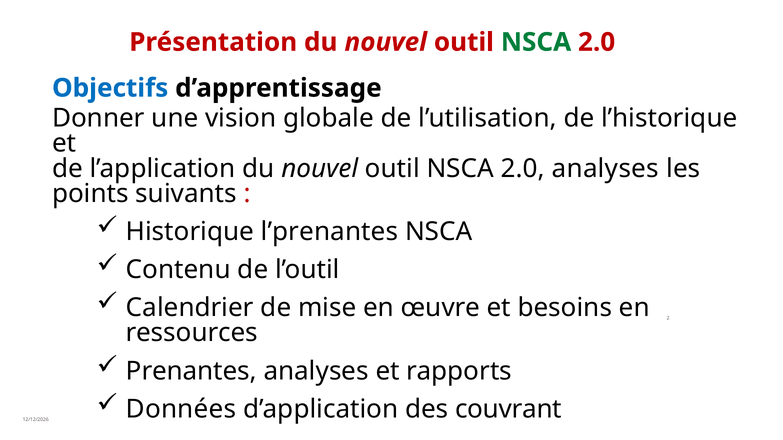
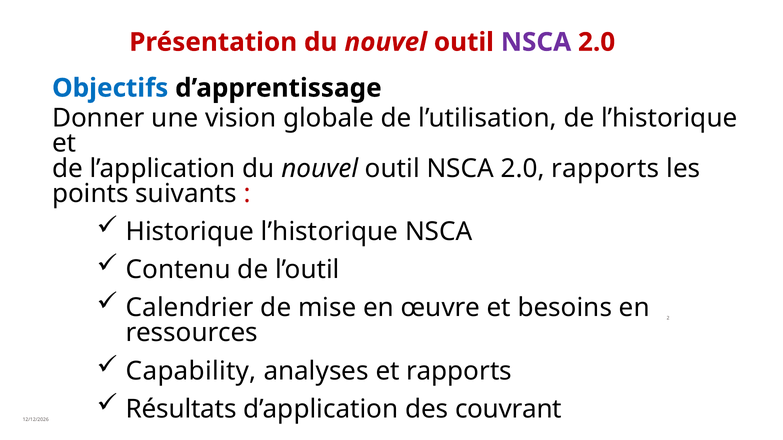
NSCA at (536, 42) colour: green -> purple
2.0 analyses: analyses -> rapports
Historique l’prenantes: l’prenantes -> l’historique
Prenantes: Prenantes -> Capability
Données: Données -> Résultats
